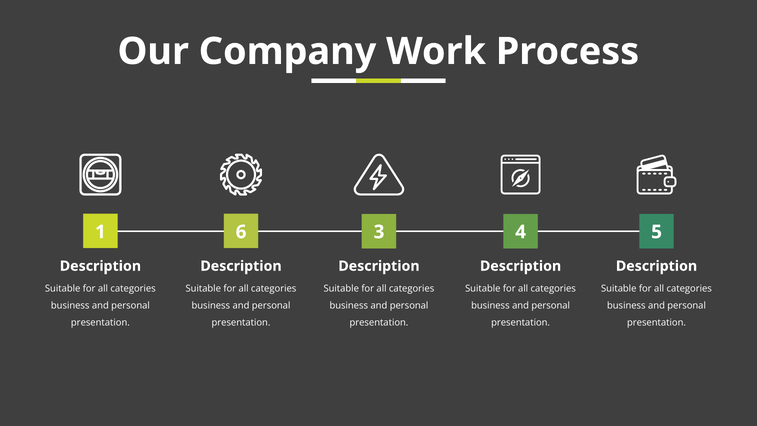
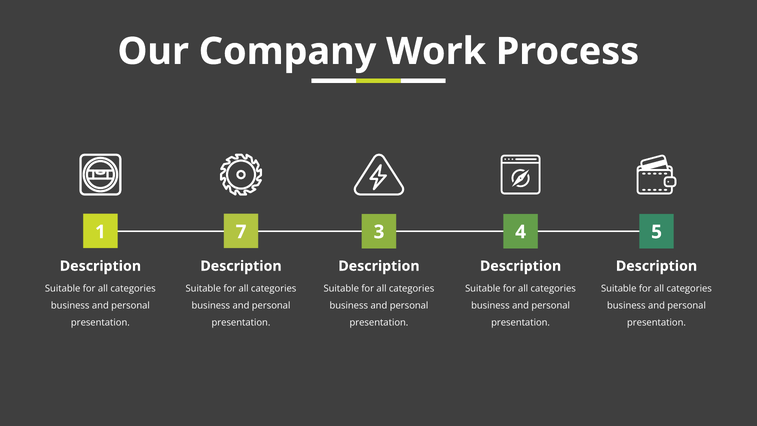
6: 6 -> 7
